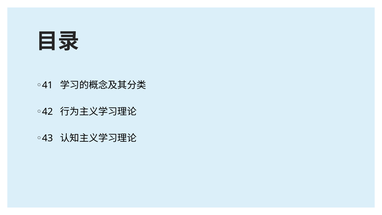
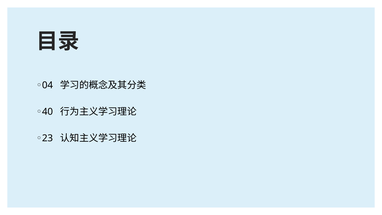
41: 41 -> 04
42: 42 -> 40
43: 43 -> 23
